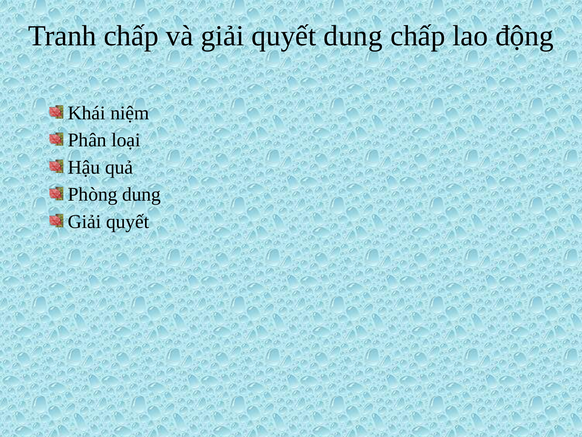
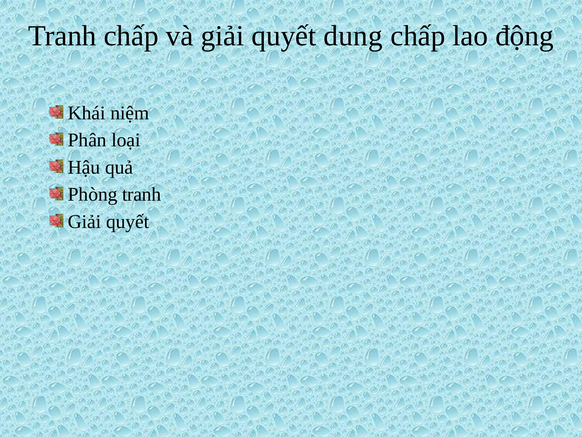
Phòng dung: dung -> tranh
